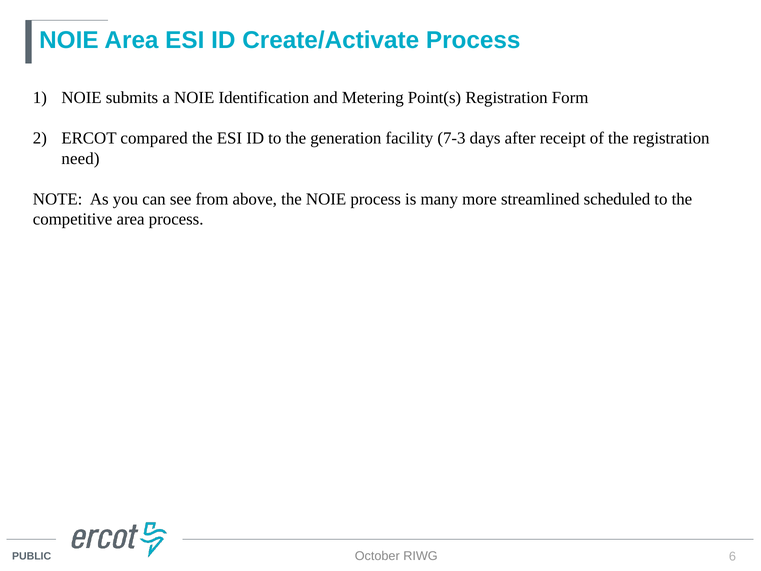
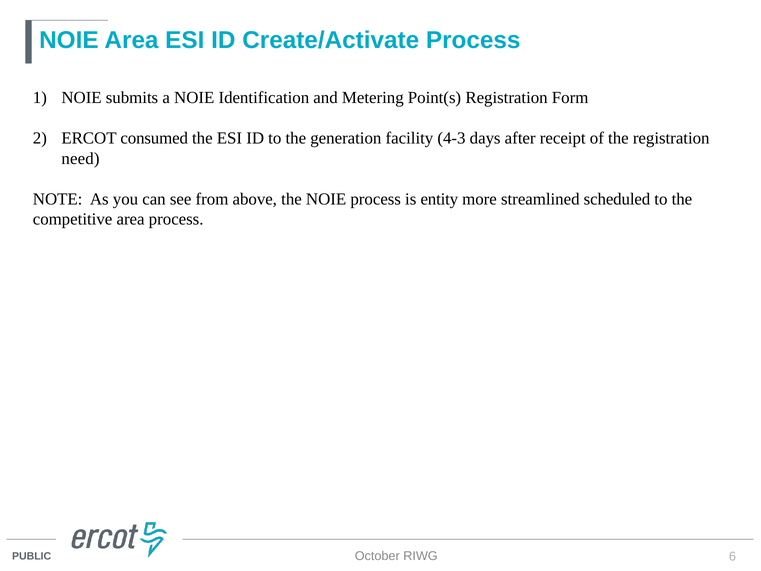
compared: compared -> consumed
7-3: 7-3 -> 4-3
many: many -> entity
